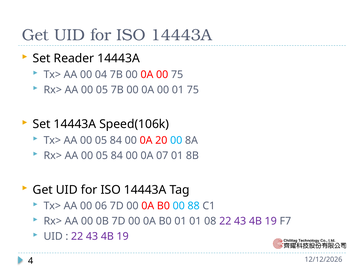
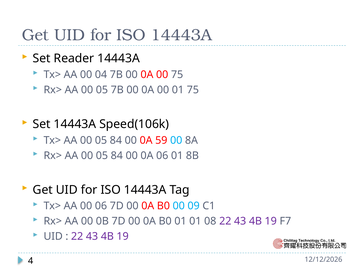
20: 20 -> 59
0A 07: 07 -> 06
88: 88 -> 09
